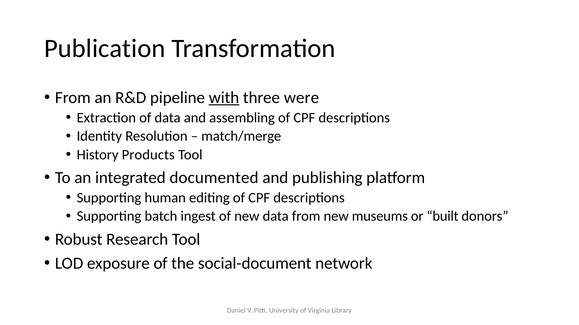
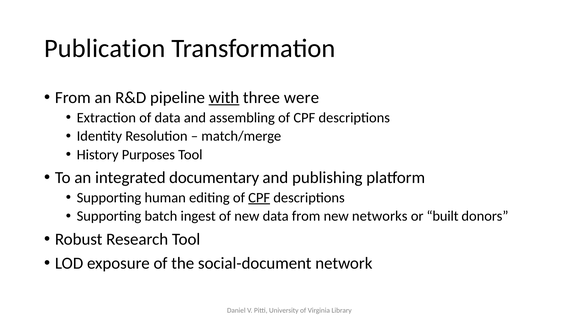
Products: Products -> Purposes
documented: documented -> documentary
CPF at (259, 198) underline: none -> present
museums: museums -> networks
